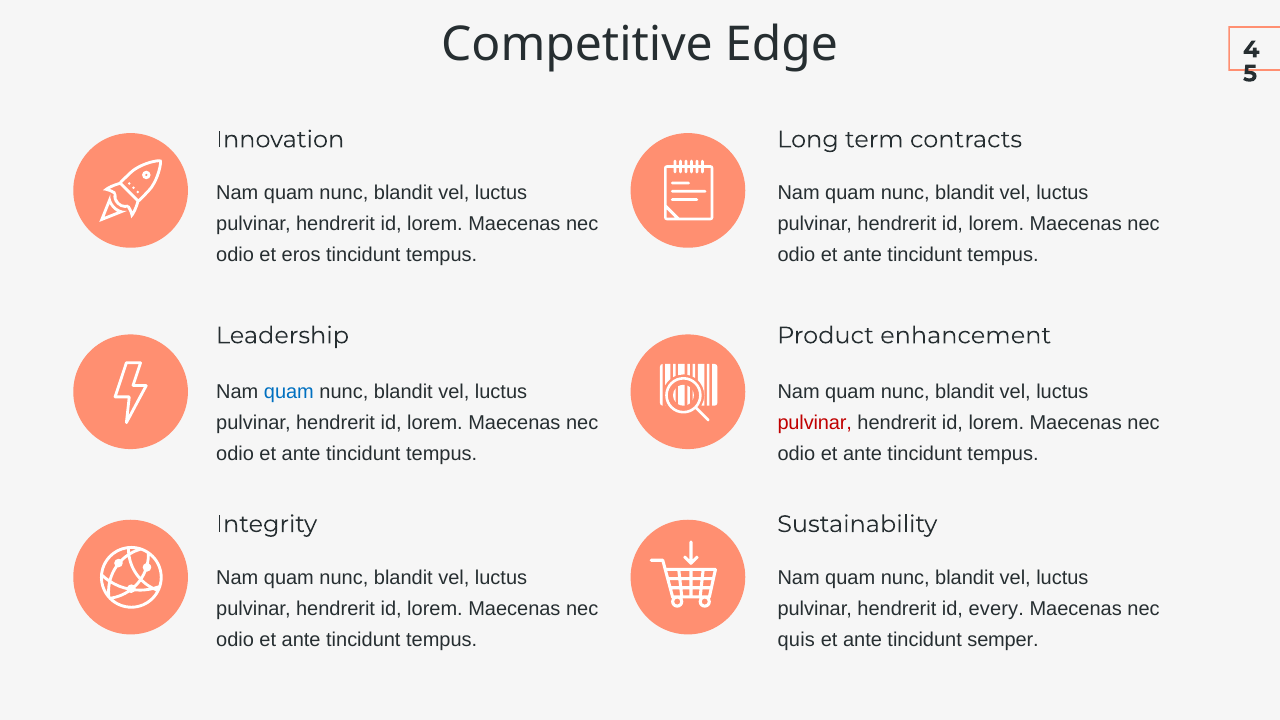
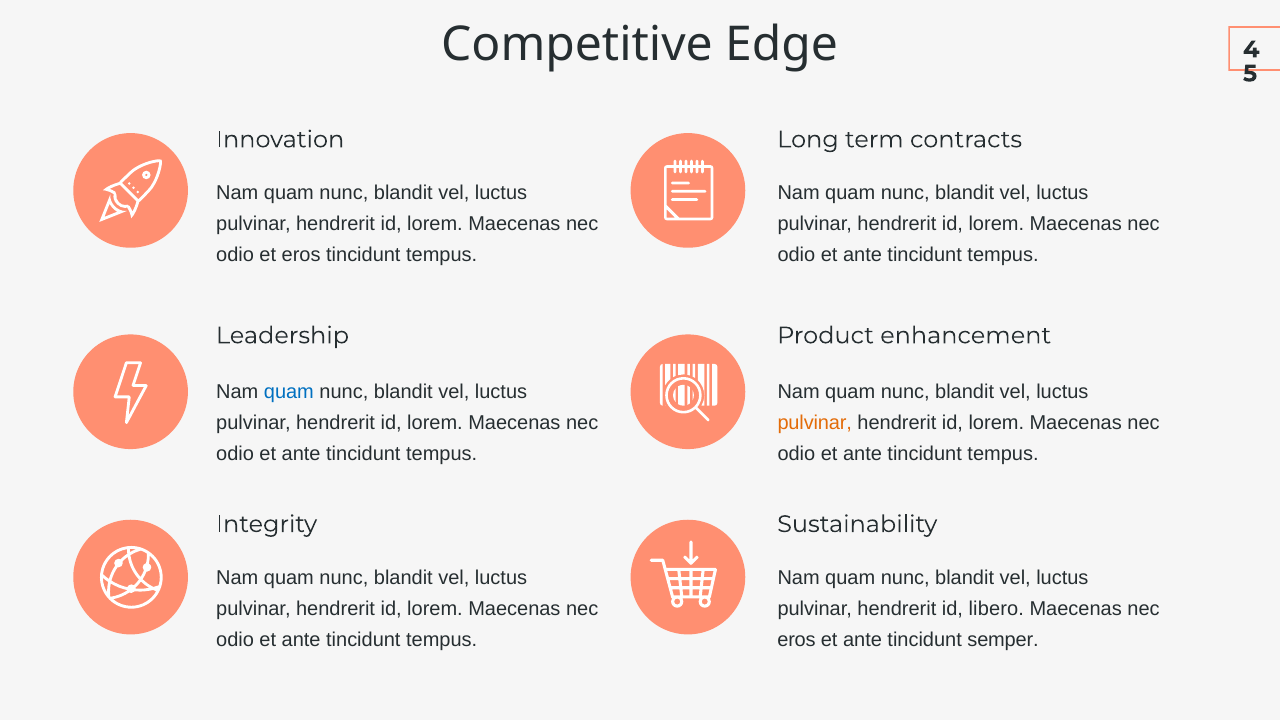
pulvinar at (815, 423) colour: red -> orange
every: every -> libero
quis at (796, 640): quis -> eros
